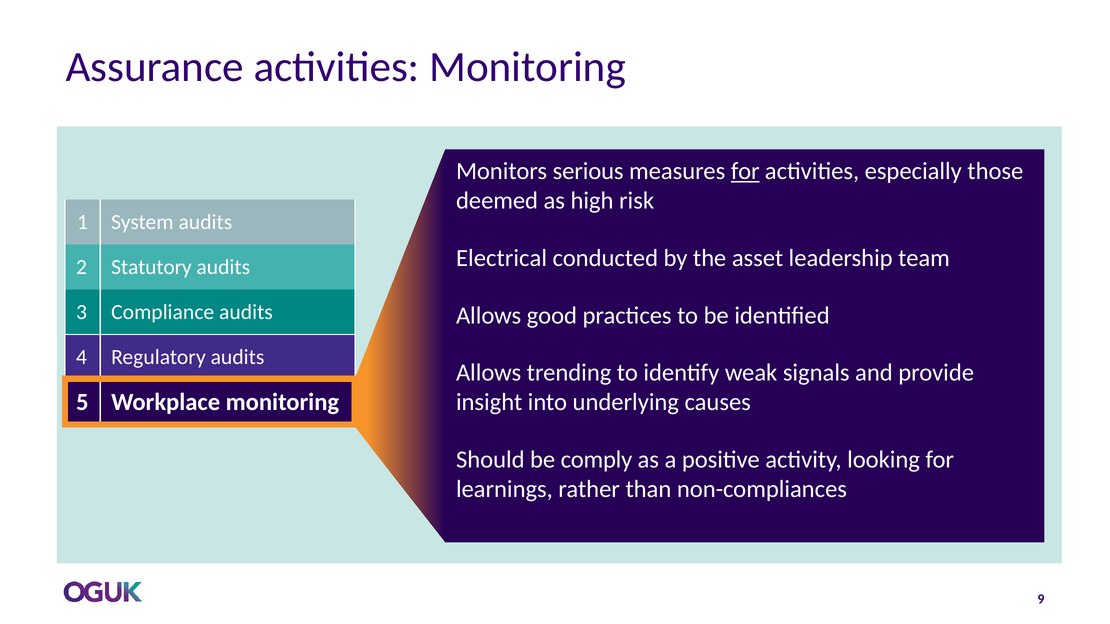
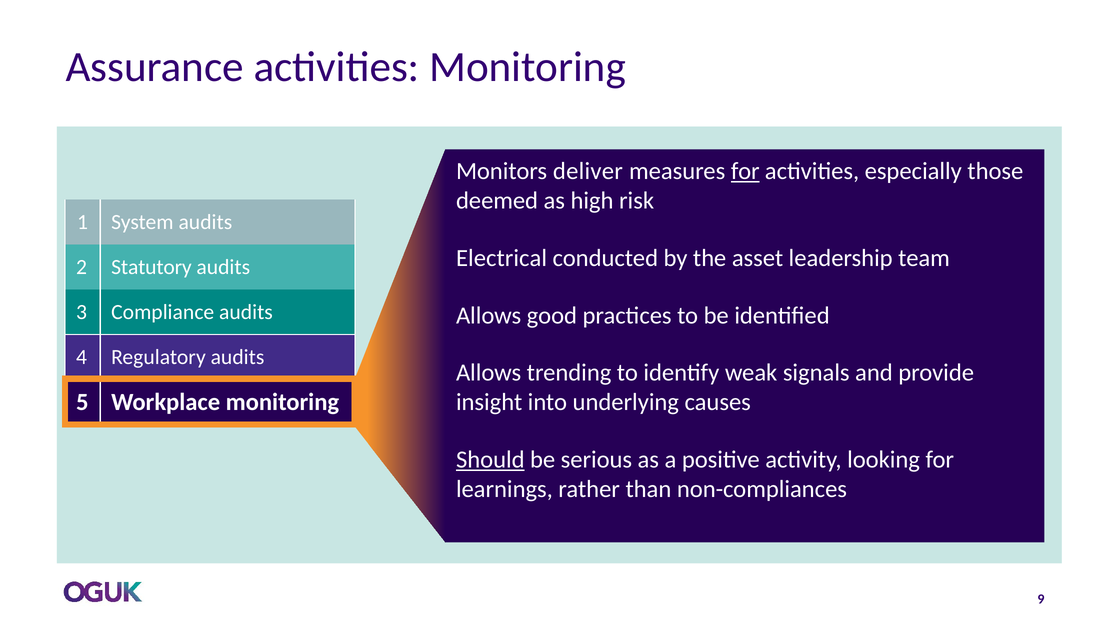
serious: serious -> deliver
Should underline: none -> present
comply: comply -> serious
